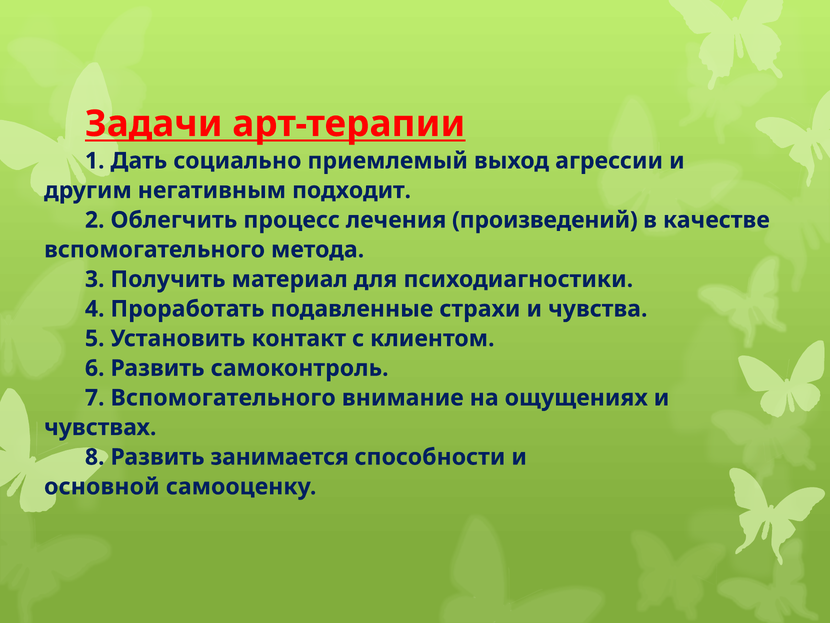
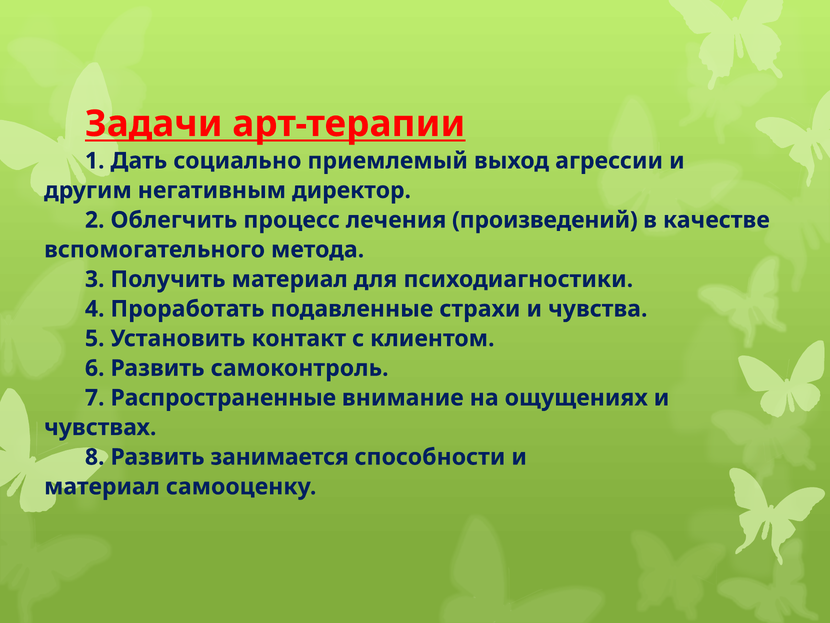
подходит: подходит -> директор
7 Вспомогательного: Вспомогательного -> Распространенные
основной at (102, 486): основной -> материал
